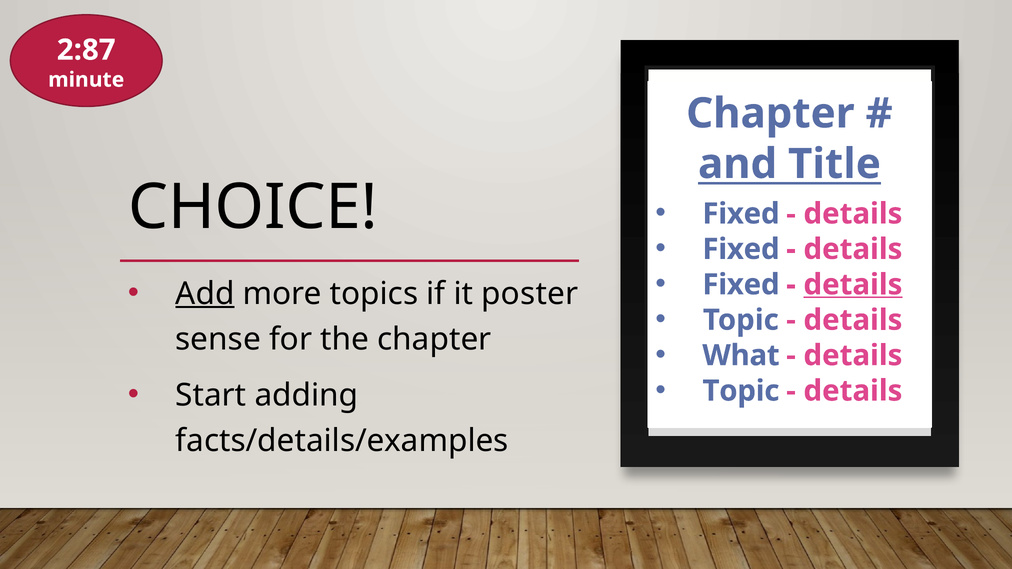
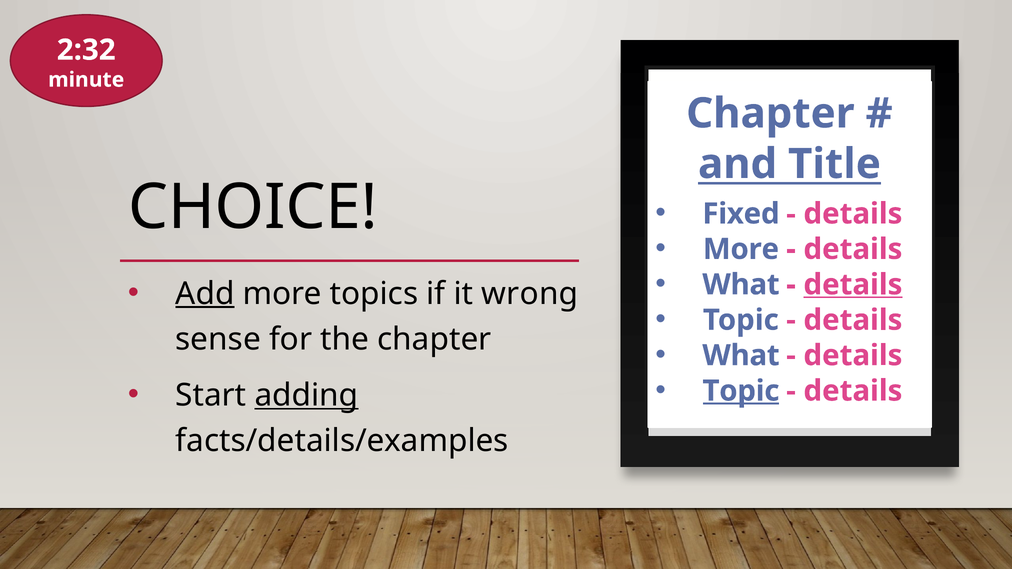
2:87: 2:87 -> 2:32
Fixed at (741, 249): Fixed -> More
Fixed at (741, 285): Fixed -> What
poster: poster -> wrong
Topic at (741, 391) underline: none -> present
adding underline: none -> present
